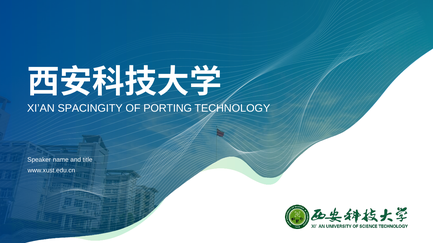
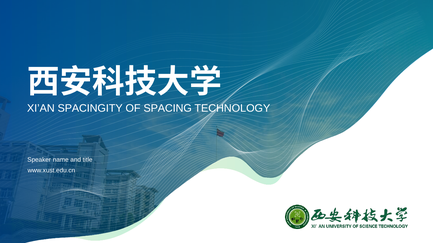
OF PORTING: PORTING -> SPACING
